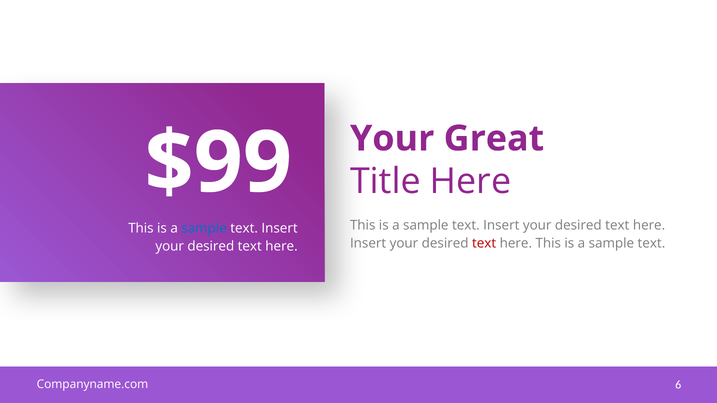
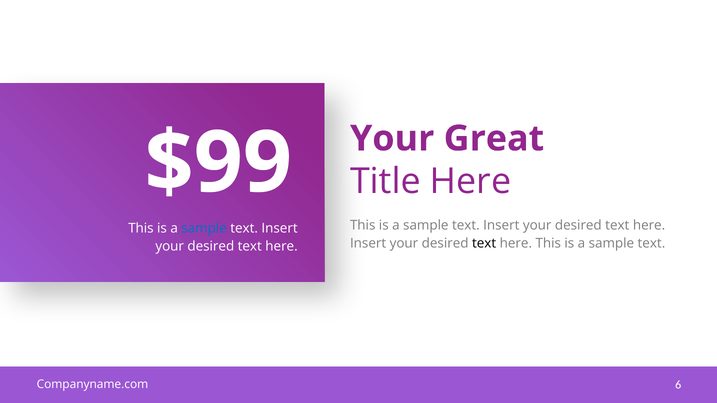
text at (484, 243) colour: red -> black
